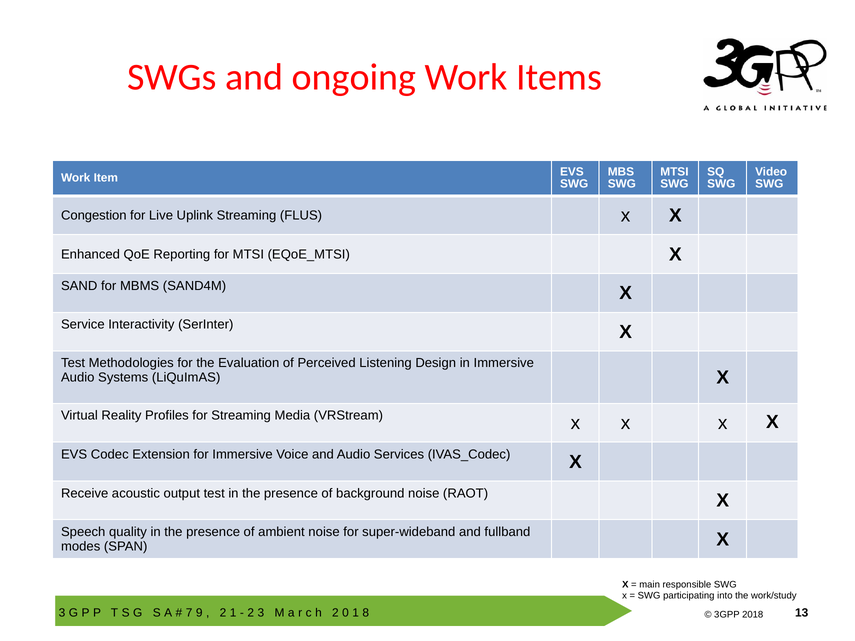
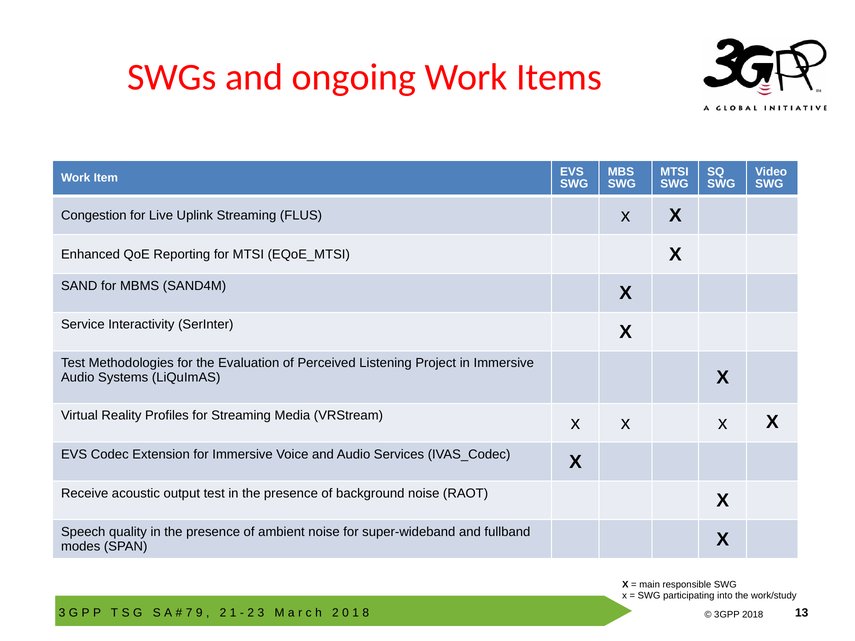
Design: Design -> Project
